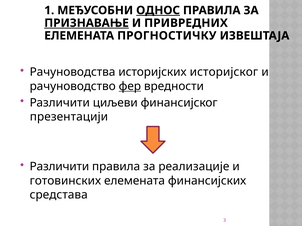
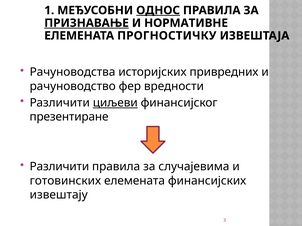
ПРИВРЕДНИХ: ПРИВРЕДНИХ -> НОРМАТИВНЕ
историјског: историјског -> привредних
фер underline: present -> none
циљеви underline: none -> present
презентацији: презентацији -> презентиране
реализације: реализације -> случајевима
средстава: средстава -> извештају
